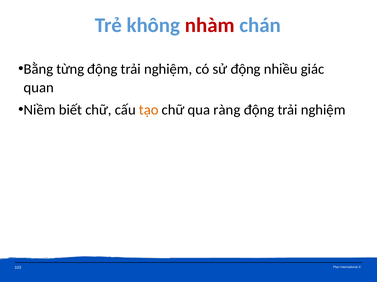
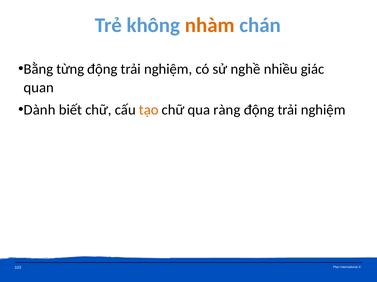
nhàm colour: red -> orange
sử động: động -> nghề
Niềm: Niềm -> Dành
